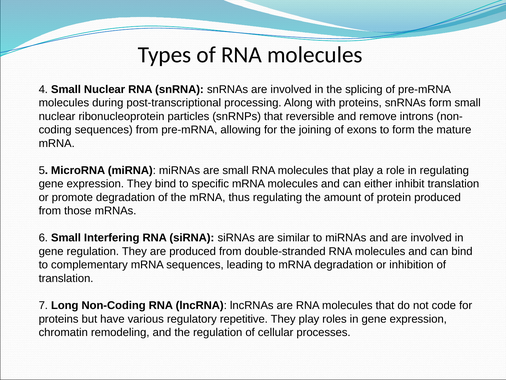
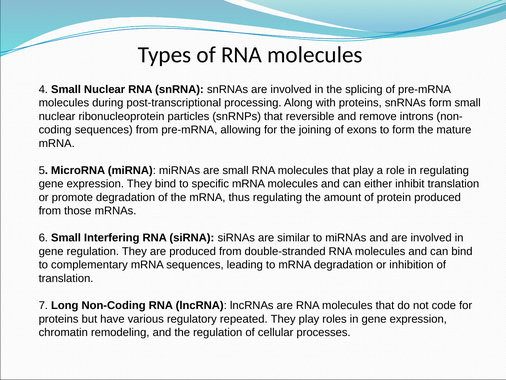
repetitive: repetitive -> repeated
